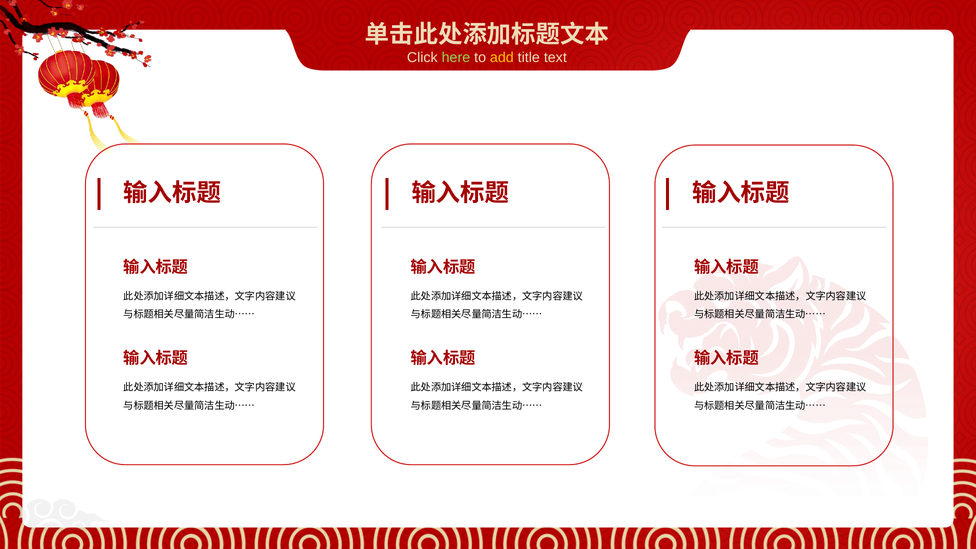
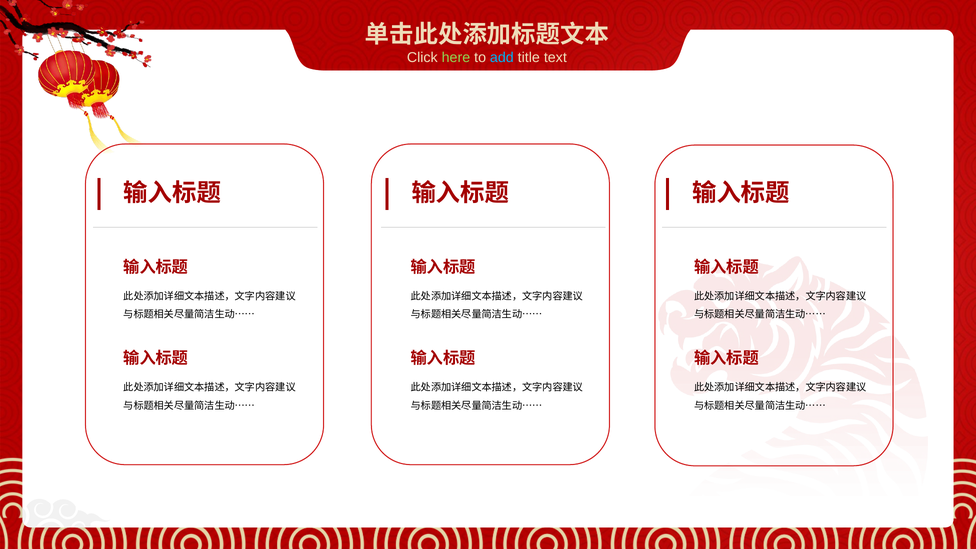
add colour: yellow -> light blue
